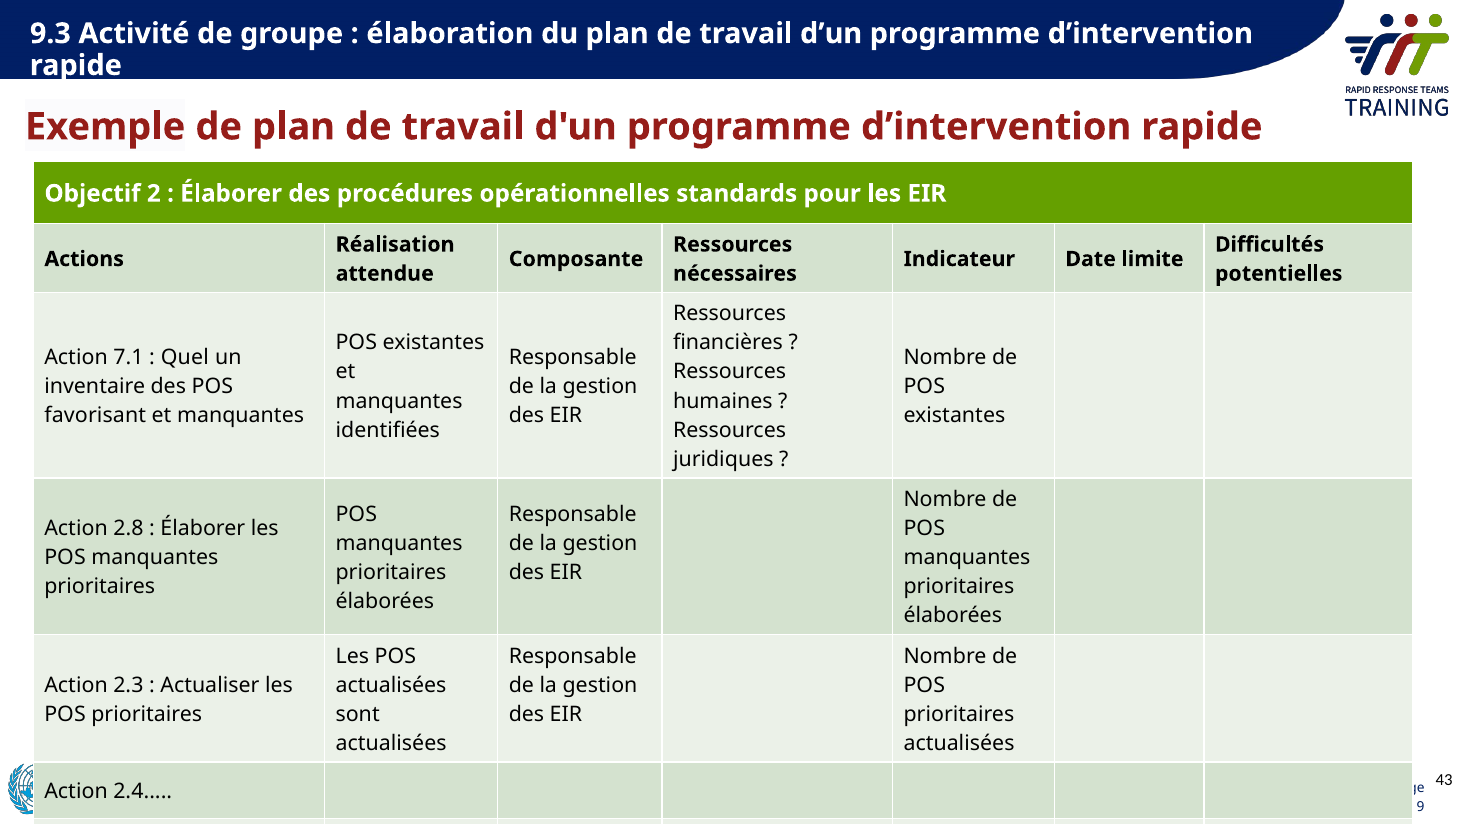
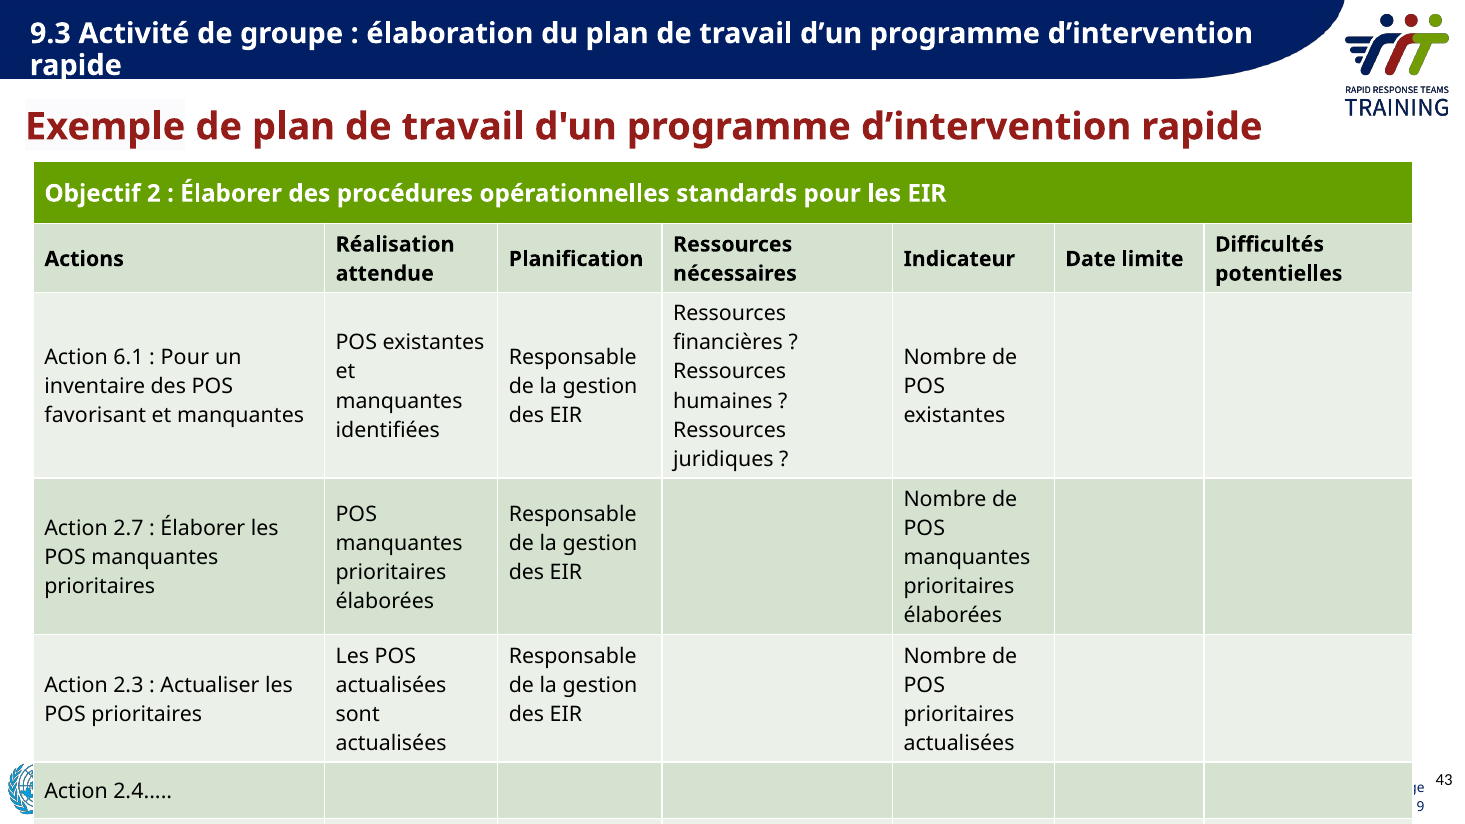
Composante: Composante -> Planification
7.1: 7.1 -> 6.1
Quel at (185, 357): Quel -> Pour
2.8: 2.8 -> 2.7
